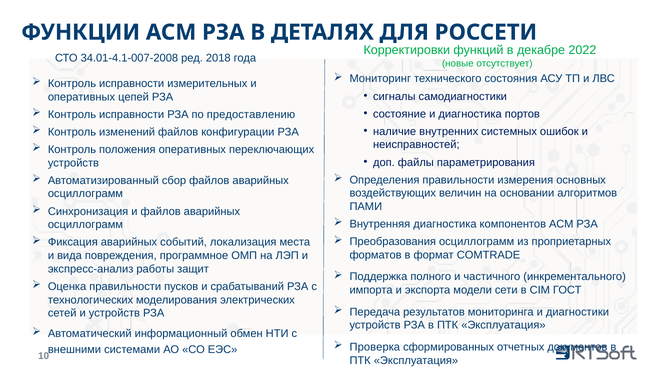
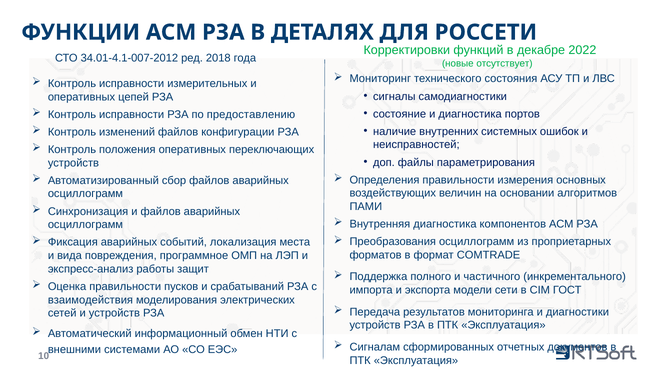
34.01-4.1-007-2008: 34.01-4.1-007-2008 -> 34.01-4.1-007-2012
технологических: технологических -> взаимодействия
Проверка: Проверка -> Сигналам
